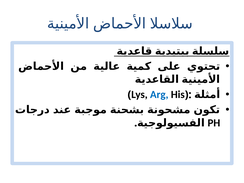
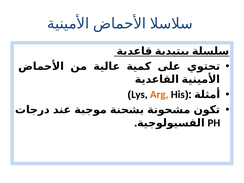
Arg colour: blue -> orange
